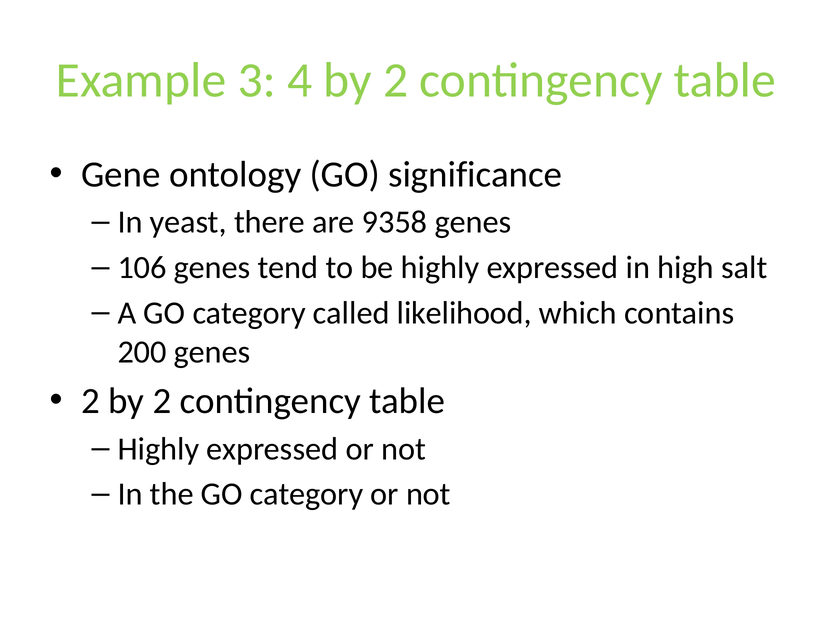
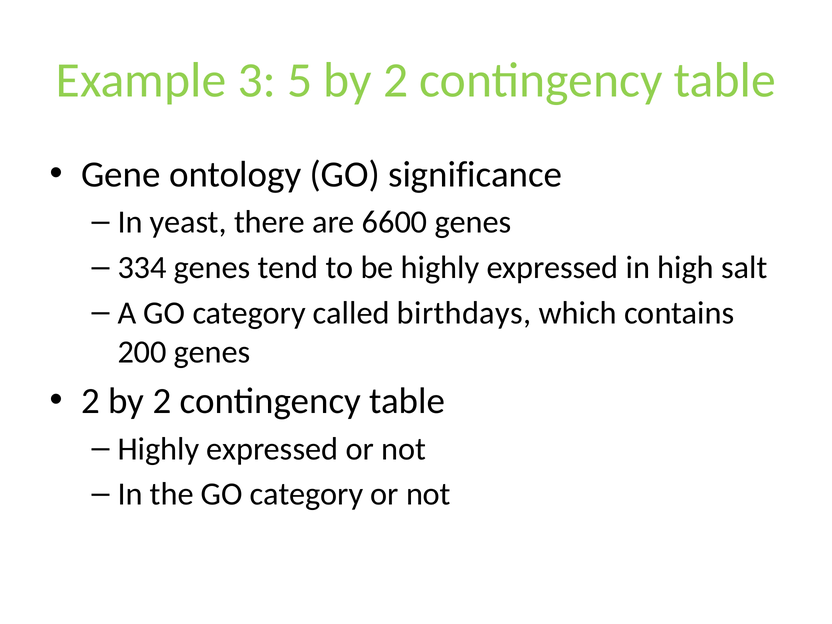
4: 4 -> 5
9358: 9358 -> 6600
106: 106 -> 334
likelihood: likelihood -> birthdays
